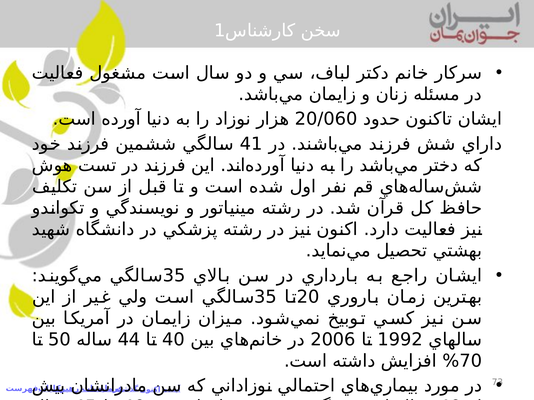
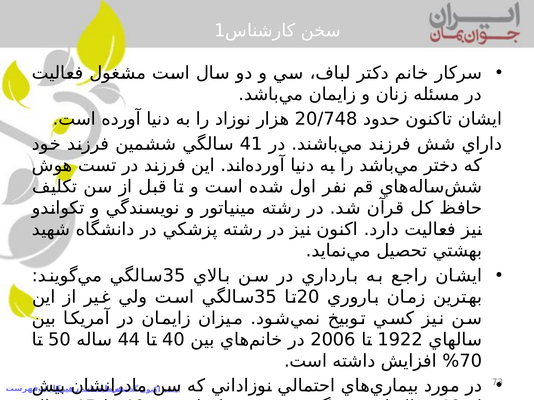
20/060: 20/060 -> 20/748
1992: 1992 -> 1922
